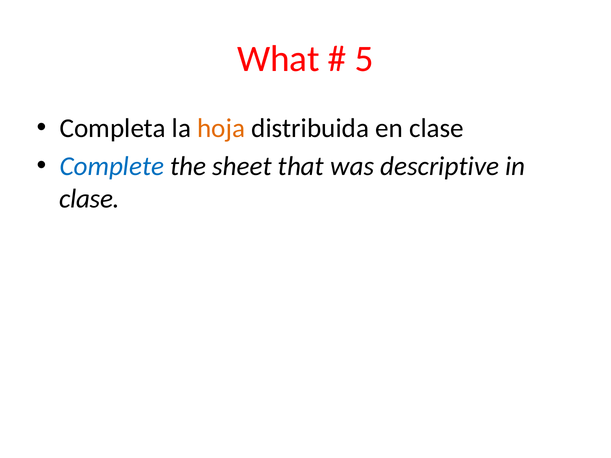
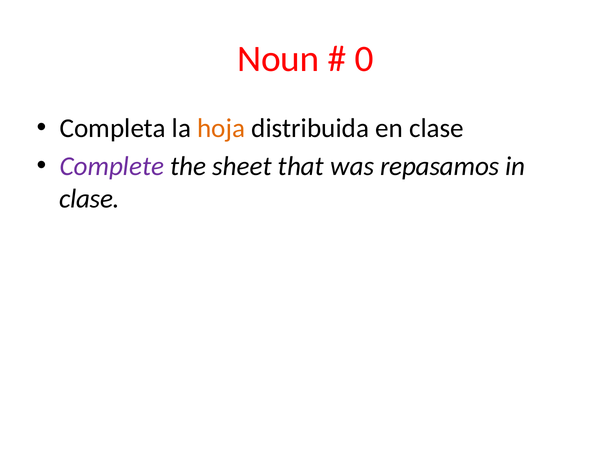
What: What -> Noun
5: 5 -> 0
Complete colour: blue -> purple
descriptive: descriptive -> repasamos
